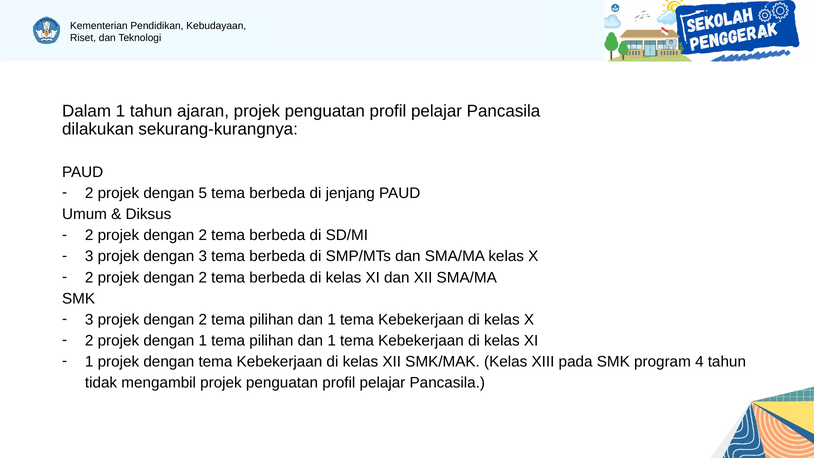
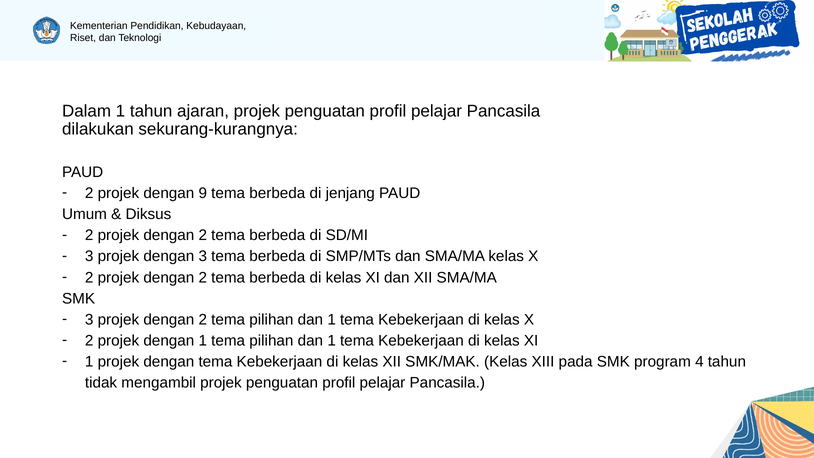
5: 5 -> 9
